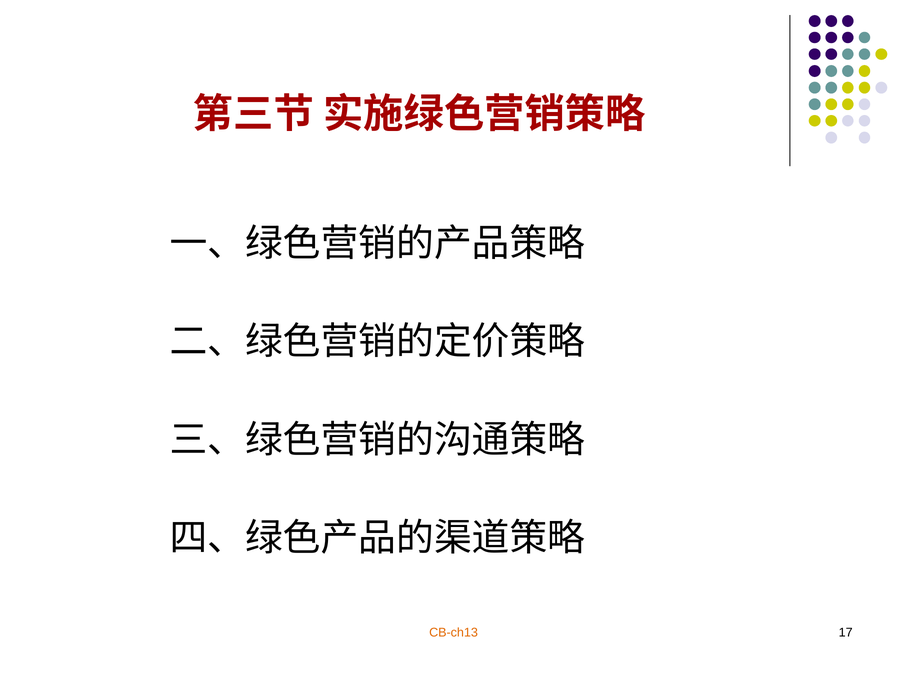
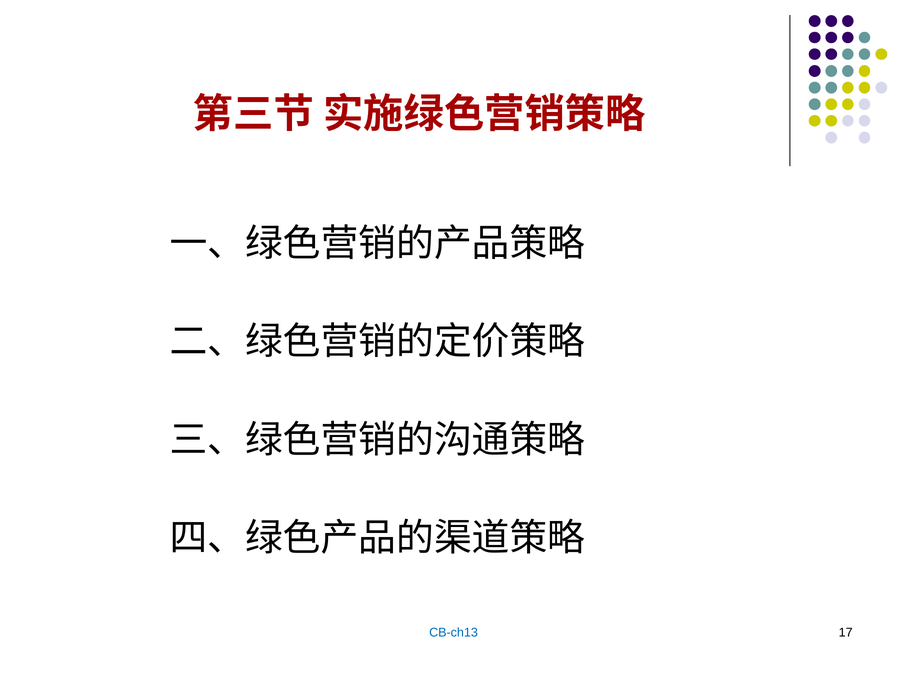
CB-ch13 colour: orange -> blue
